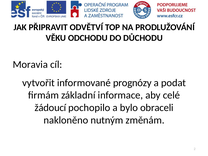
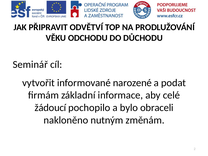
Moravia: Moravia -> Seminář
prognózy: prognózy -> narozené
